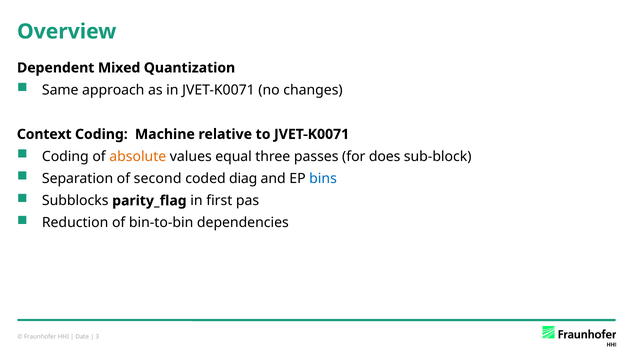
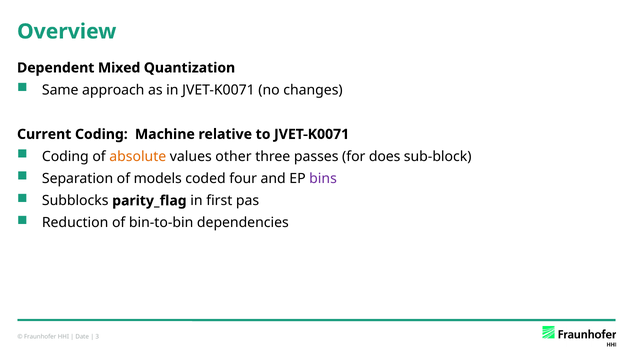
Context: Context -> Current
equal: equal -> other
second: second -> models
diag: diag -> four
bins colour: blue -> purple
